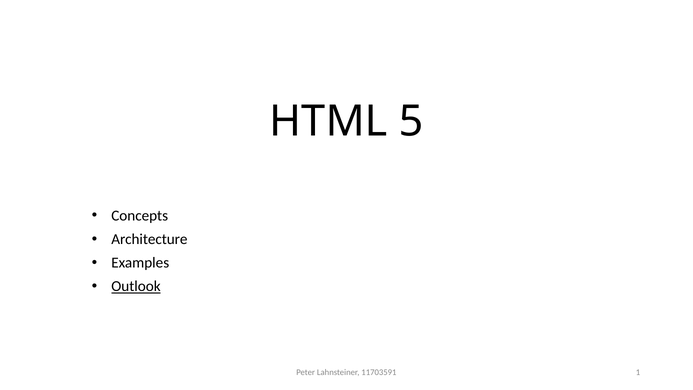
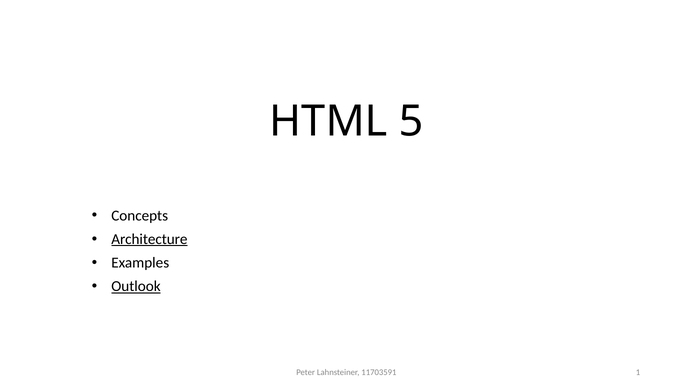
Architecture underline: none -> present
